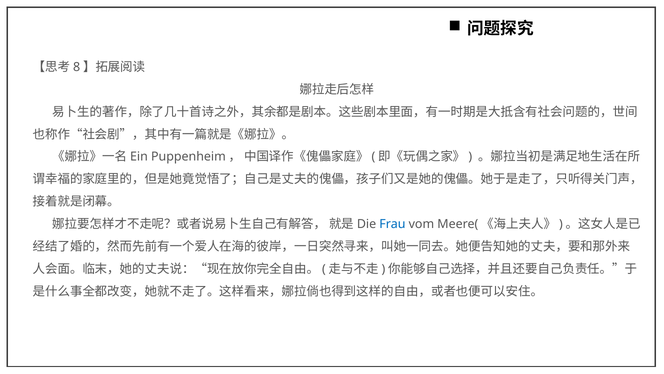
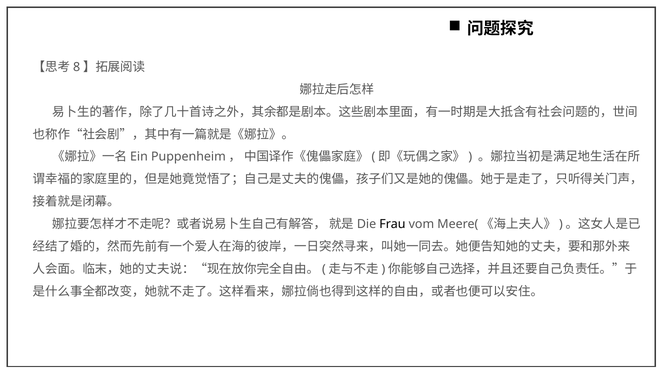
Frau colour: blue -> black
